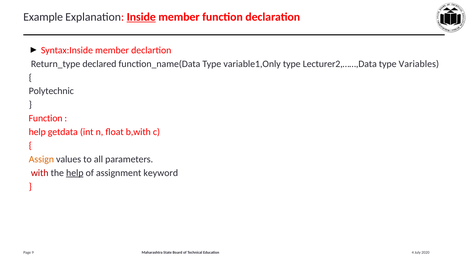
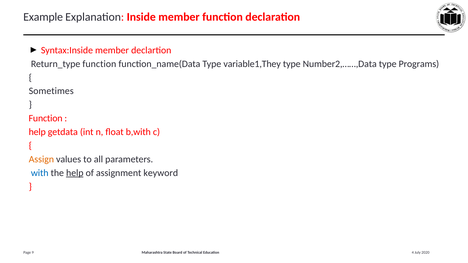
Inside underline: present -> none
Return_type declared: declared -> function
variable1,Only: variable1,Only -> variable1,They
Lecturer2,……,Data: Lecturer2,……,Data -> Number2,……,Data
Variables: Variables -> Programs
Polytechnic: Polytechnic -> Sometimes
with colour: red -> blue
